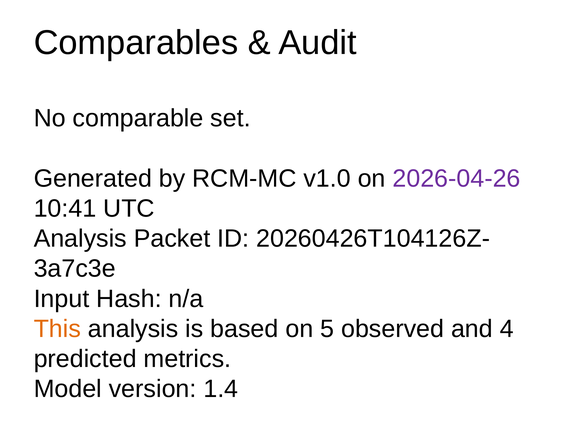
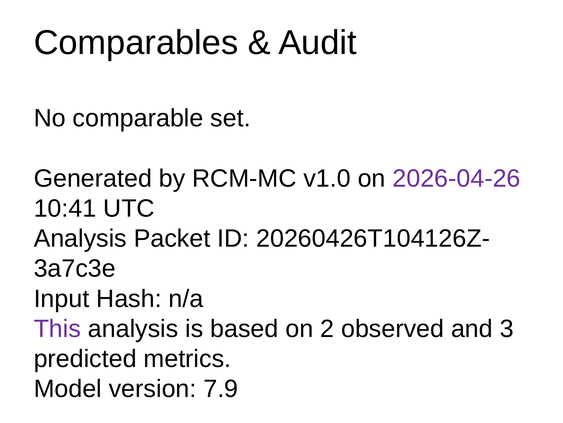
This colour: orange -> purple
5: 5 -> 2
4: 4 -> 3
1.4: 1.4 -> 7.9
